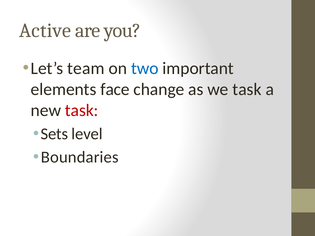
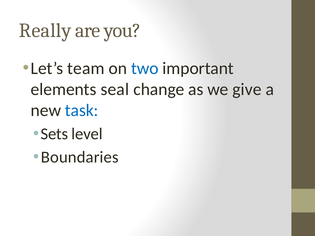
Active: Active -> Really
face: face -> seal
we task: task -> give
task at (82, 110) colour: red -> blue
